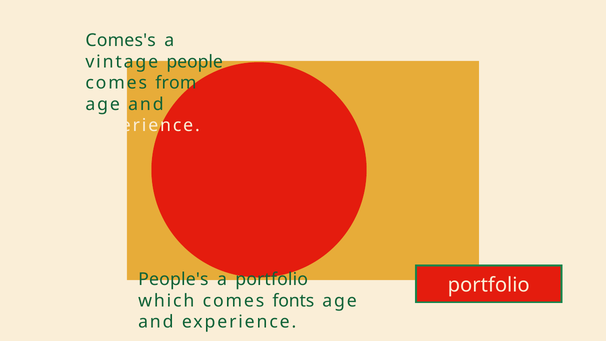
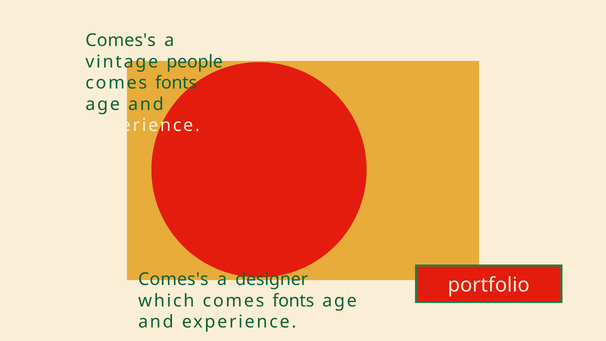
from at (176, 83): from -> fonts
People's at (173, 280): People's -> Comes's
a portfolio: portfolio -> designer
